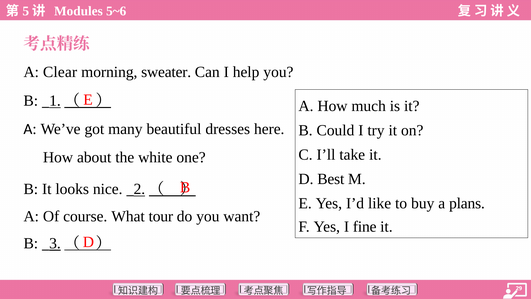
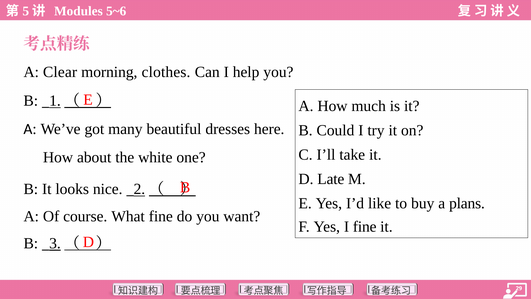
sweater: sweater -> clothes
Best: Best -> Late
What tour: tour -> fine
